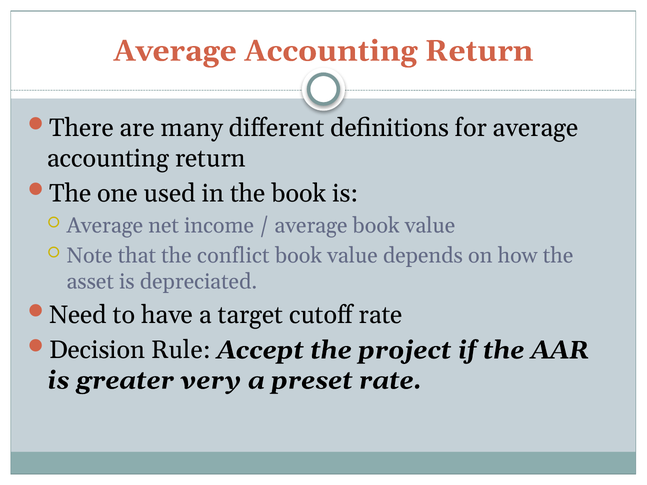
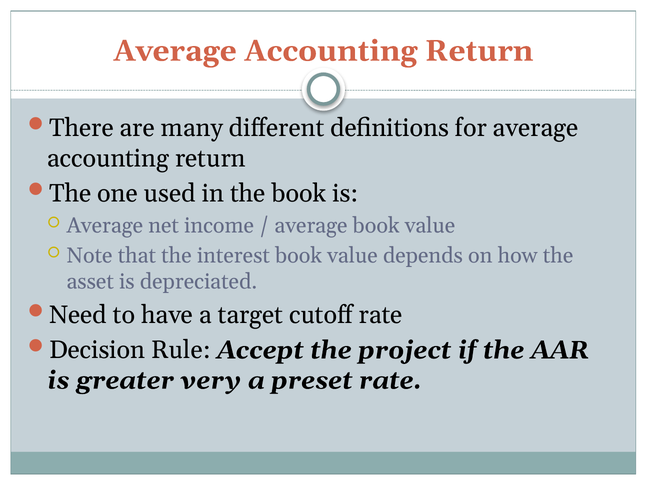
conflict: conflict -> interest
